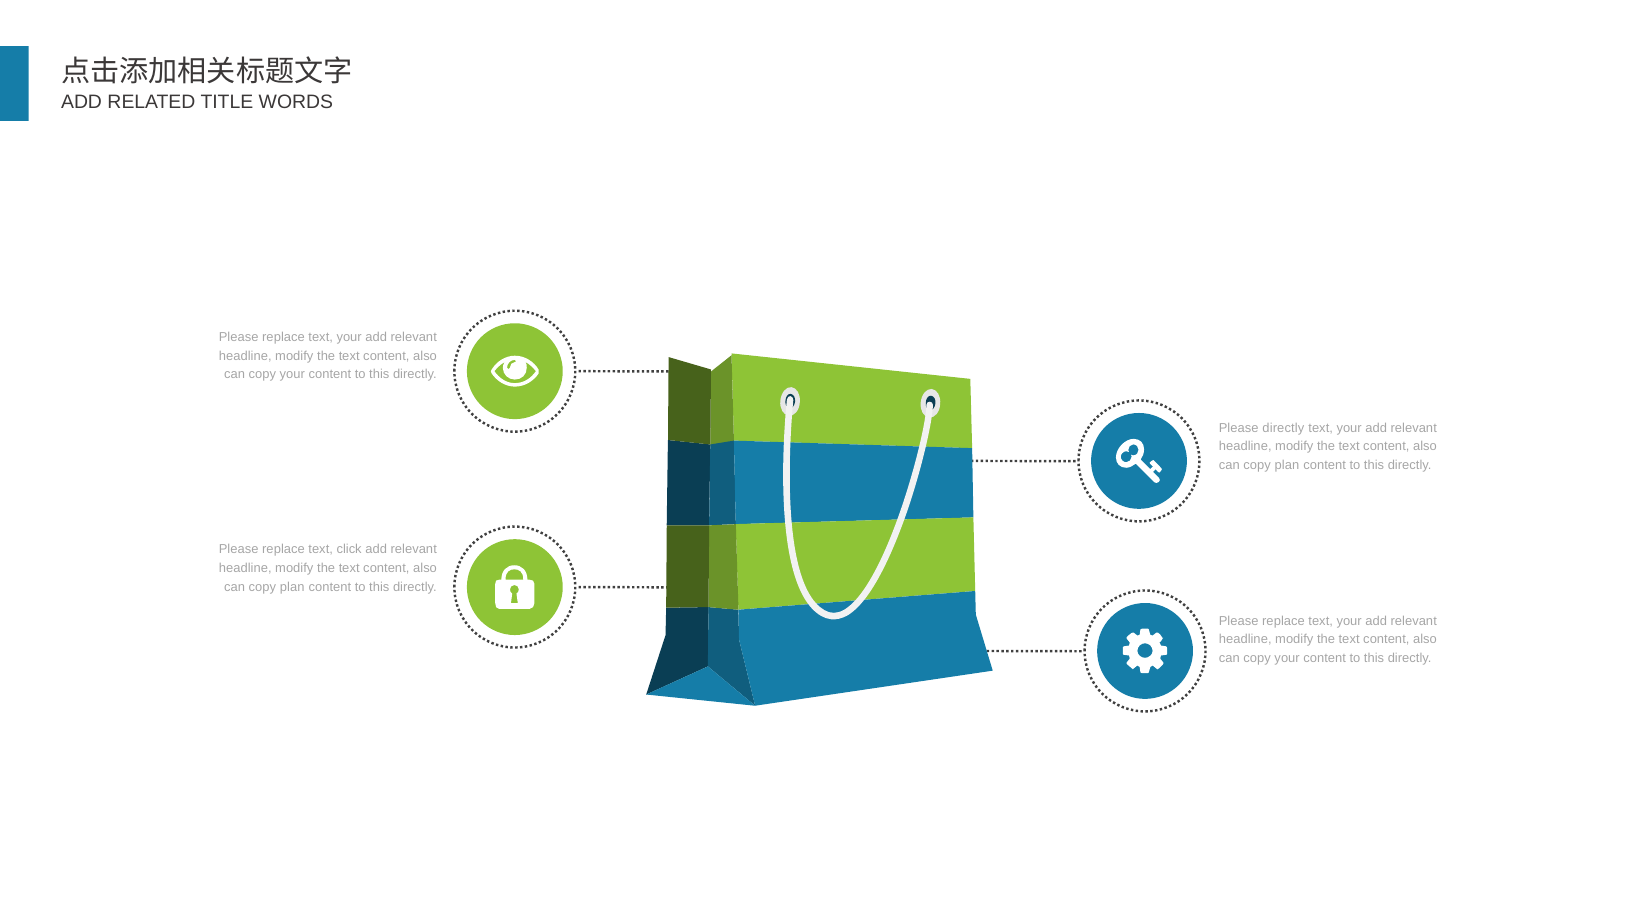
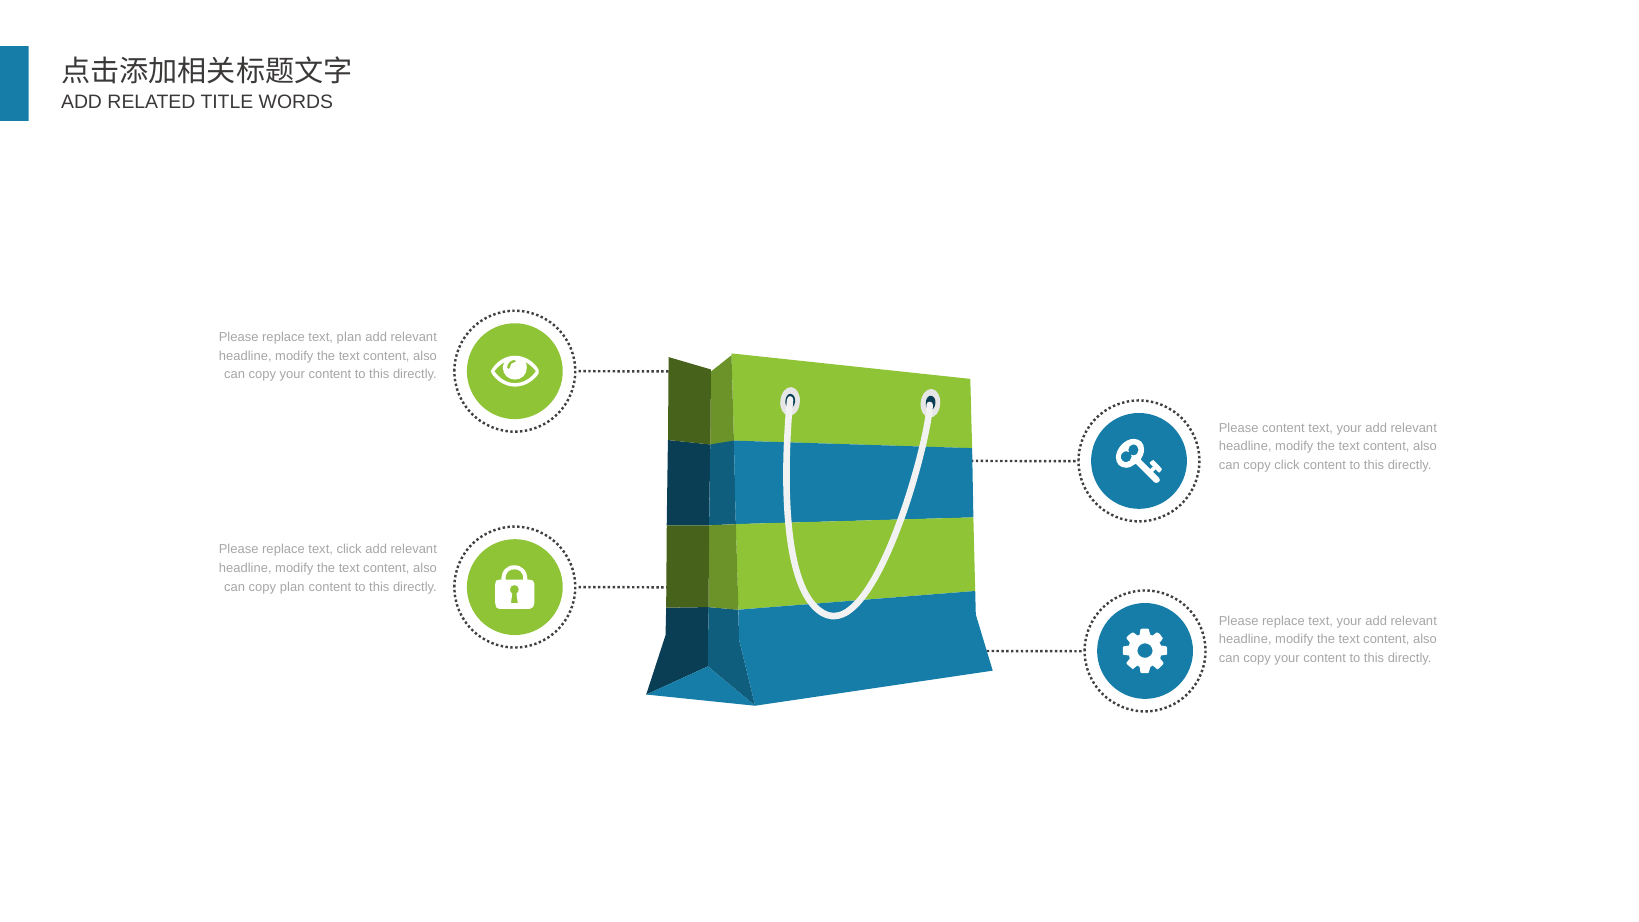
your at (349, 337): your -> plan
Please directly: directly -> content
plan at (1287, 465): plan -> click
